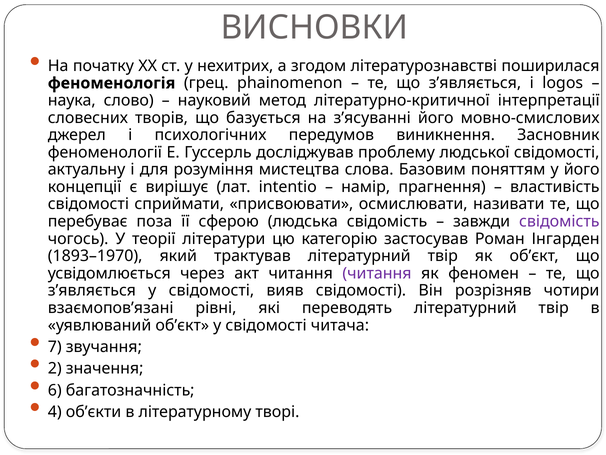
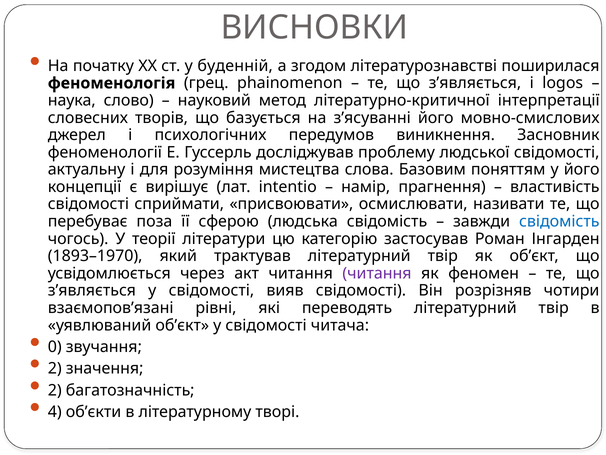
нехитрих: нехитрих -> буденній
свідомість at (559, 221) colour: purple -> blue
7: 7 -> 0
6 at (55, 390): 6 -> 2
